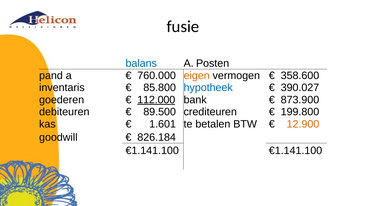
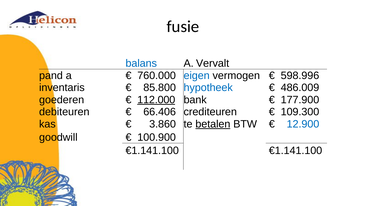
Posten: Posten -> Vervalt
eigen colour: orange -> blue
358.600: 358.600 -> 598.996
390.027: 390.027 -> 486.009
873.900: 873.900 -> 177.900
89.500: 89.500 -> 66.406
199.800: 199.800 -> 109.300
1.601: 1.601 -> 3.860
betalen underline: none -> present
12.900 colour: orange -> blue
826.184: 826.184 -> 100.900
